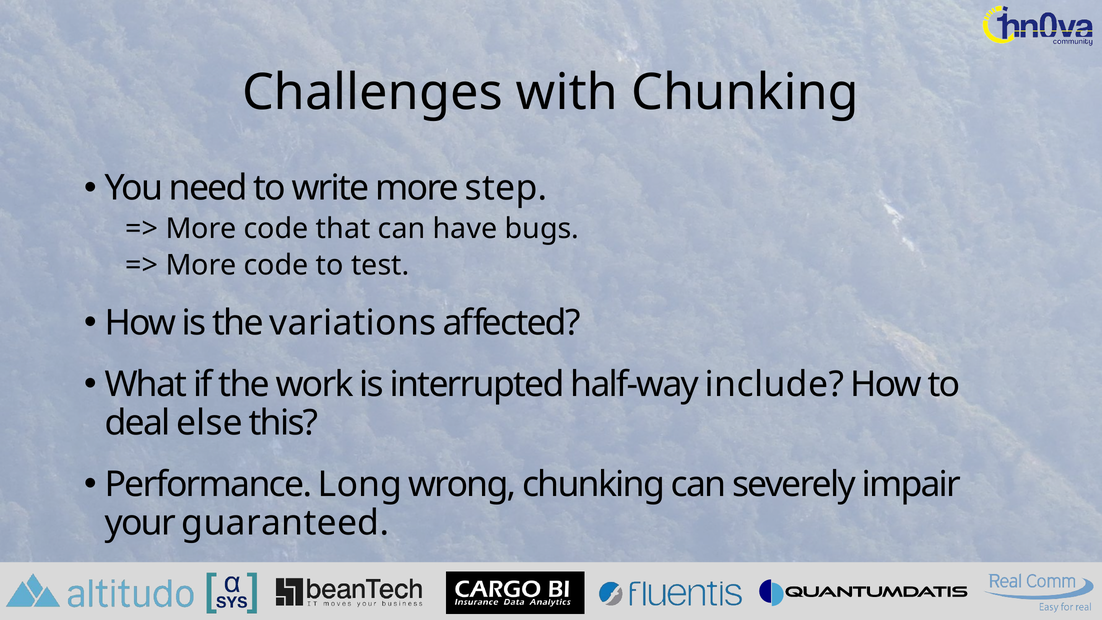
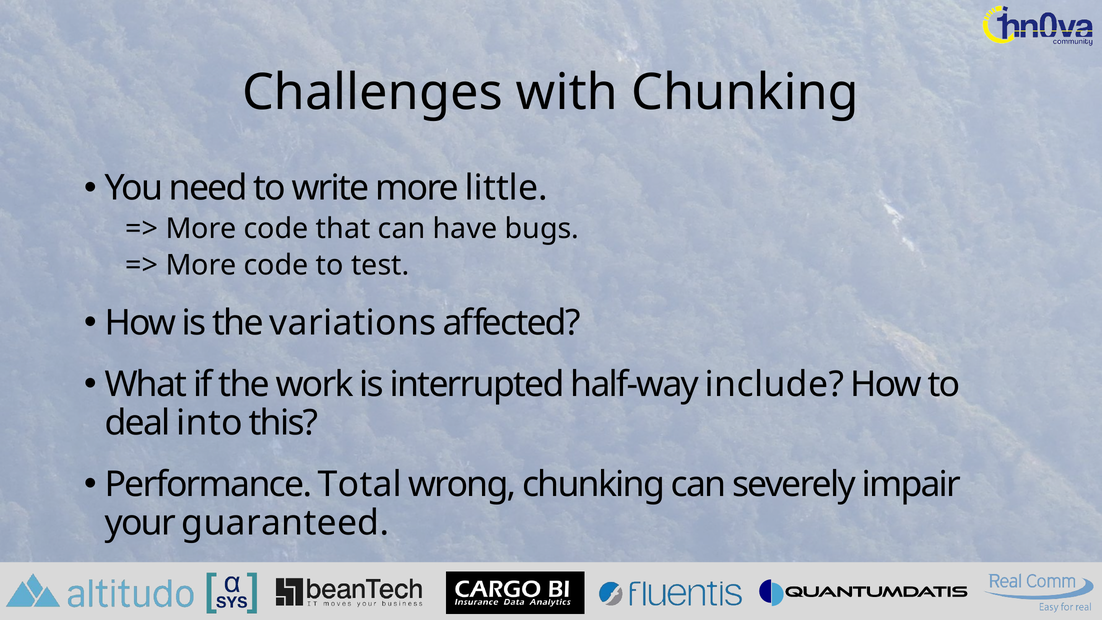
step: step -> little
else: else -> into
Long: Long -> Total
